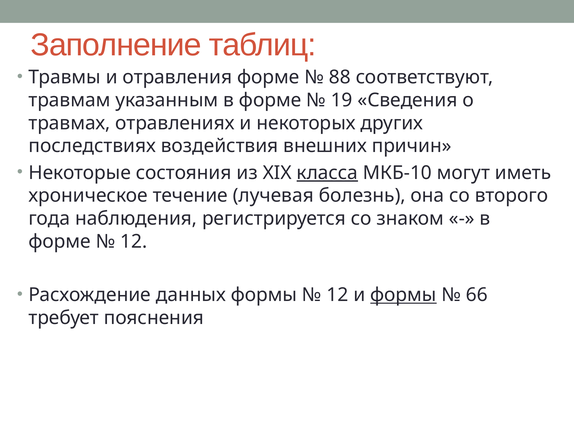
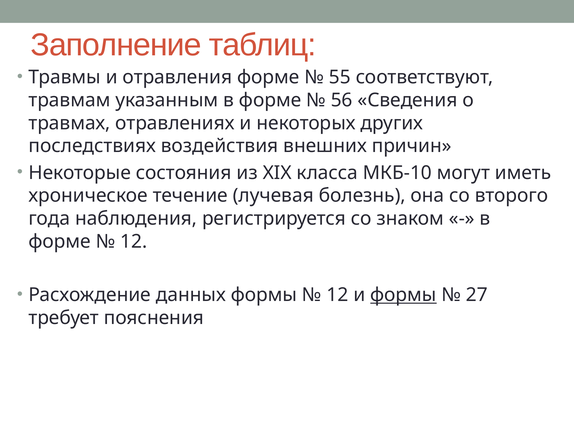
88: 88 -> 55
19: 19 -> 56
класса underline: present -> none
66: 66 -> 27
